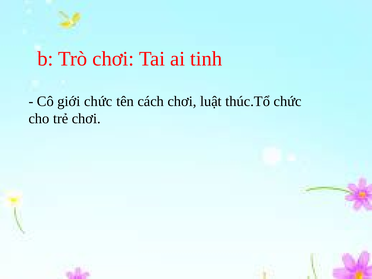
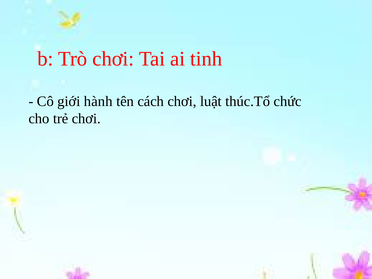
giới chức: chức -> hành
